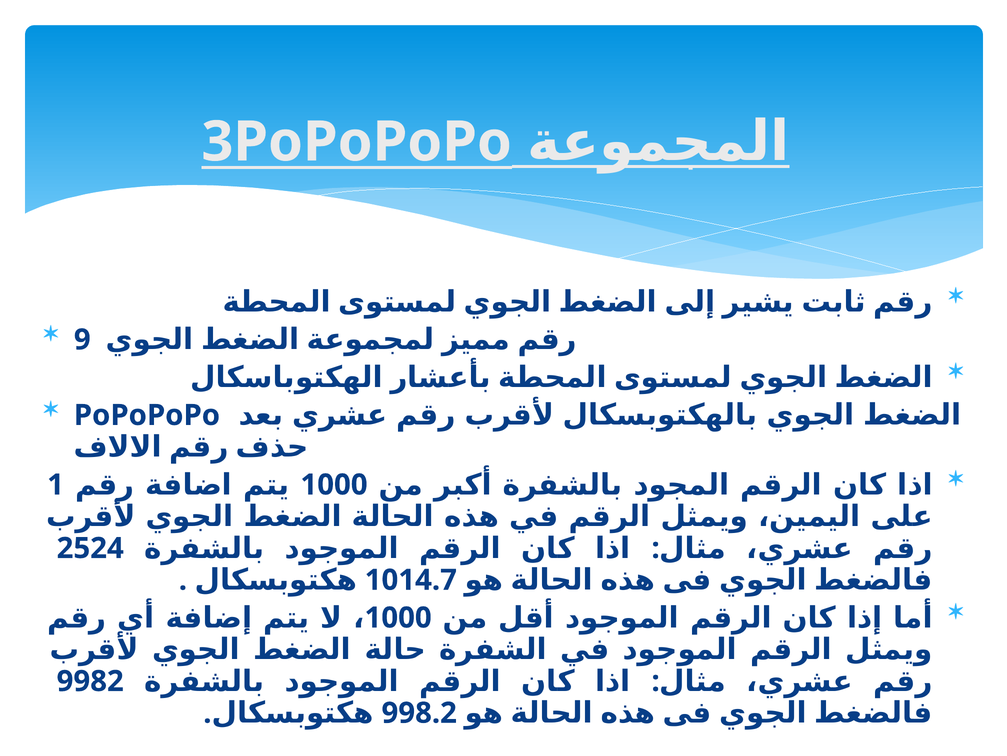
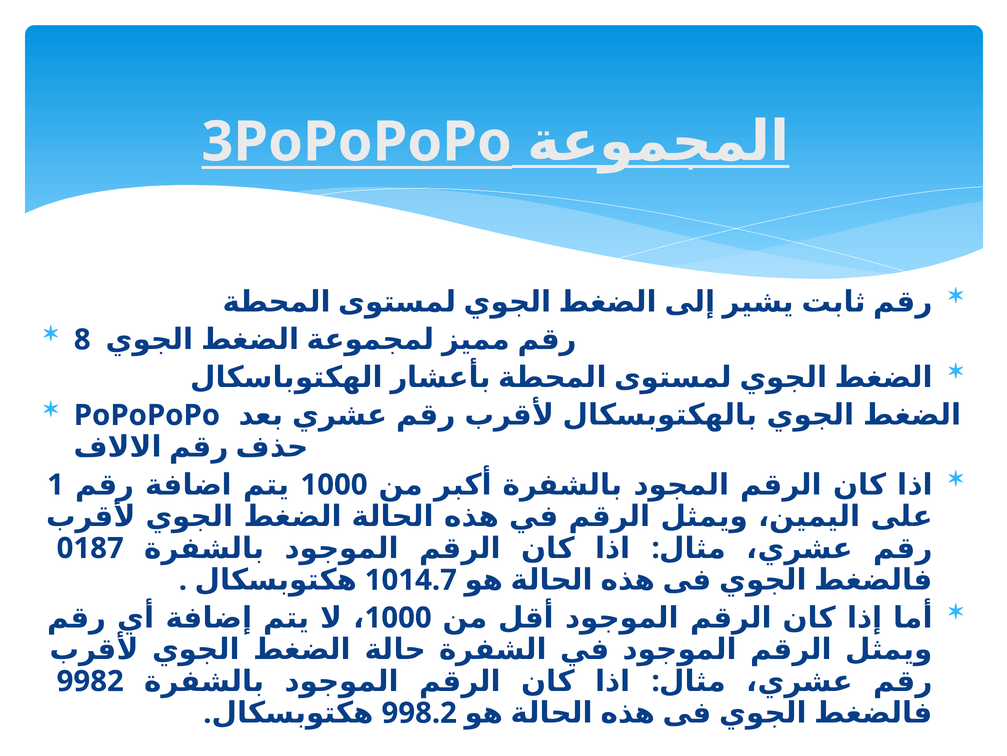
9: 9 -> 8
2524: 2524 -> 0187
